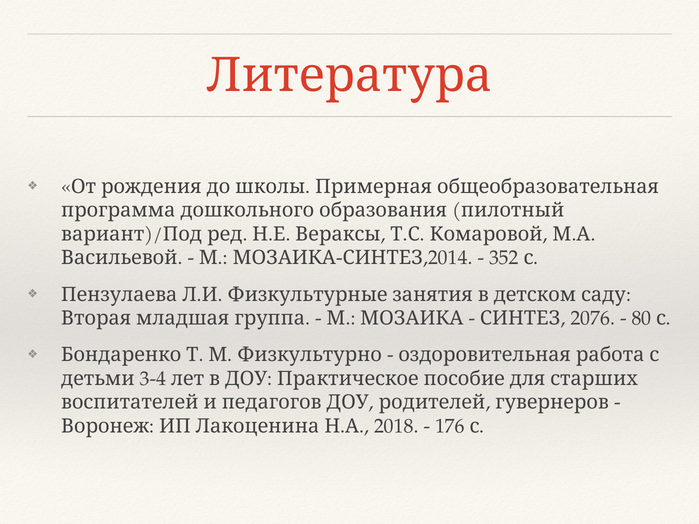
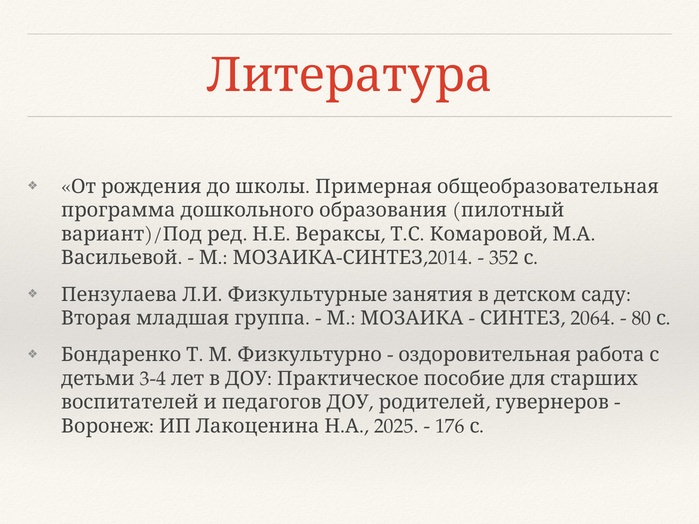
2076: 2076 -> 2064
2018: 2018 -> 2025
